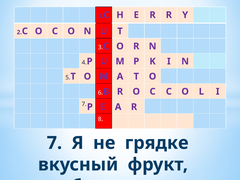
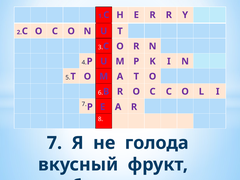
грядке: грядке -> голода
